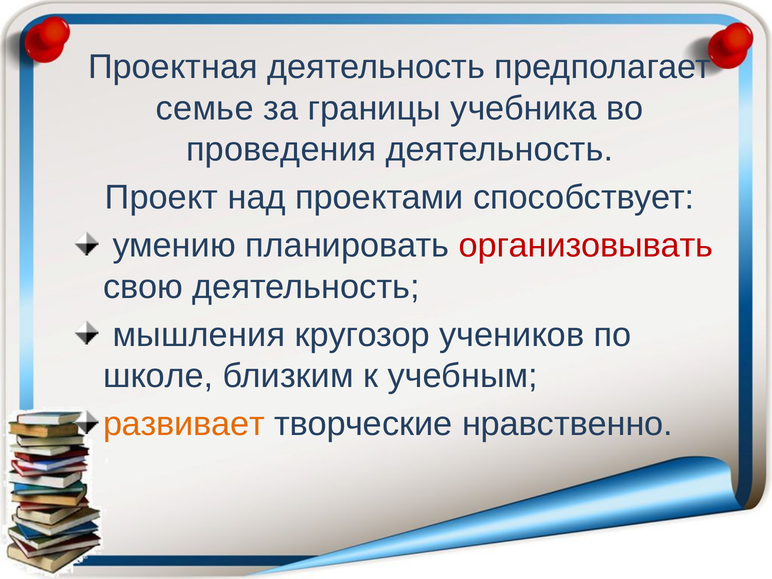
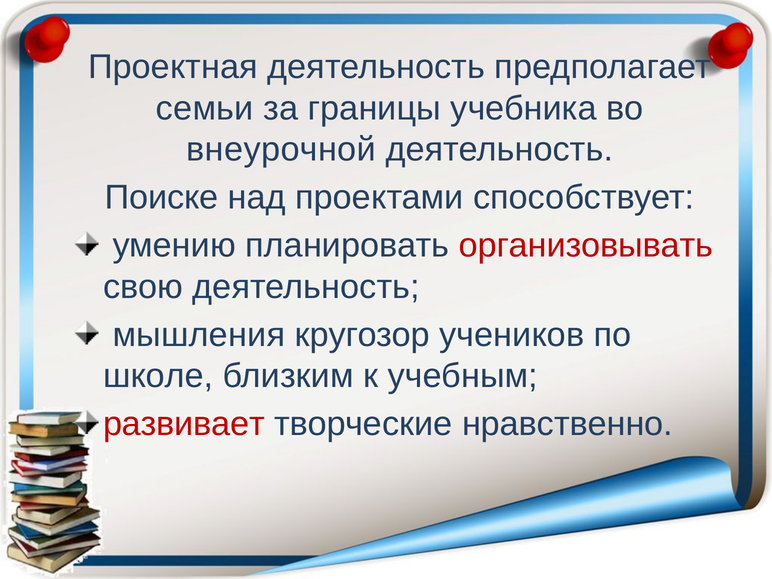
семье: семье -> семьи
проведения: проведения -> внеурочной
Проект: Проект -> Поиске
развивает colour: orange -> red
